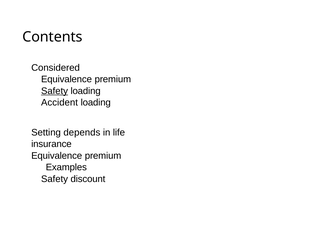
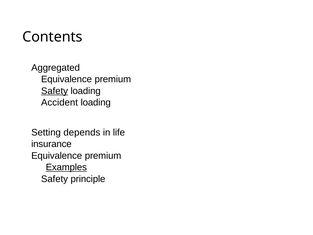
Considered: Considered -> Aggregated
Examples underline: none -> present
discount: discount -> principle
